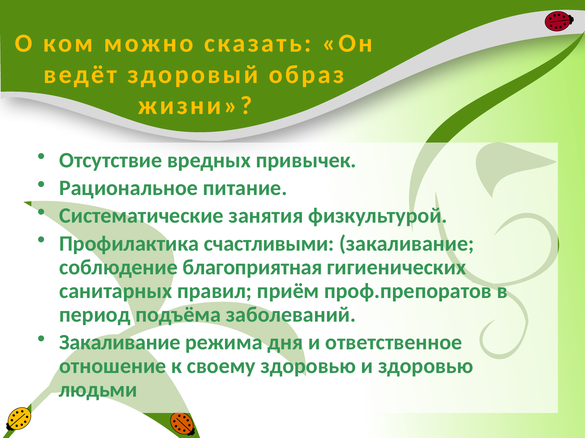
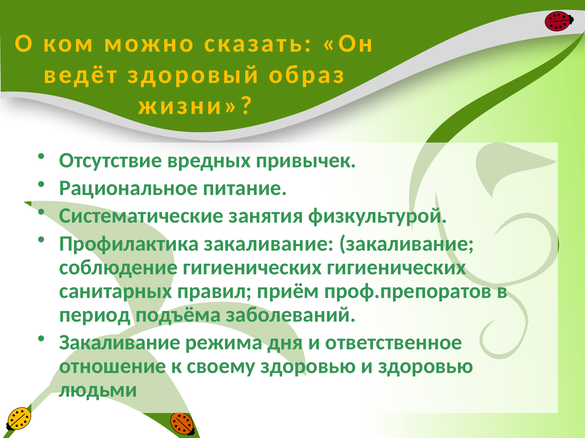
Профилактика счастливыми: счастливыми -> закаливание
соблюдение благоприятная: благоприятная -> гигиенических
